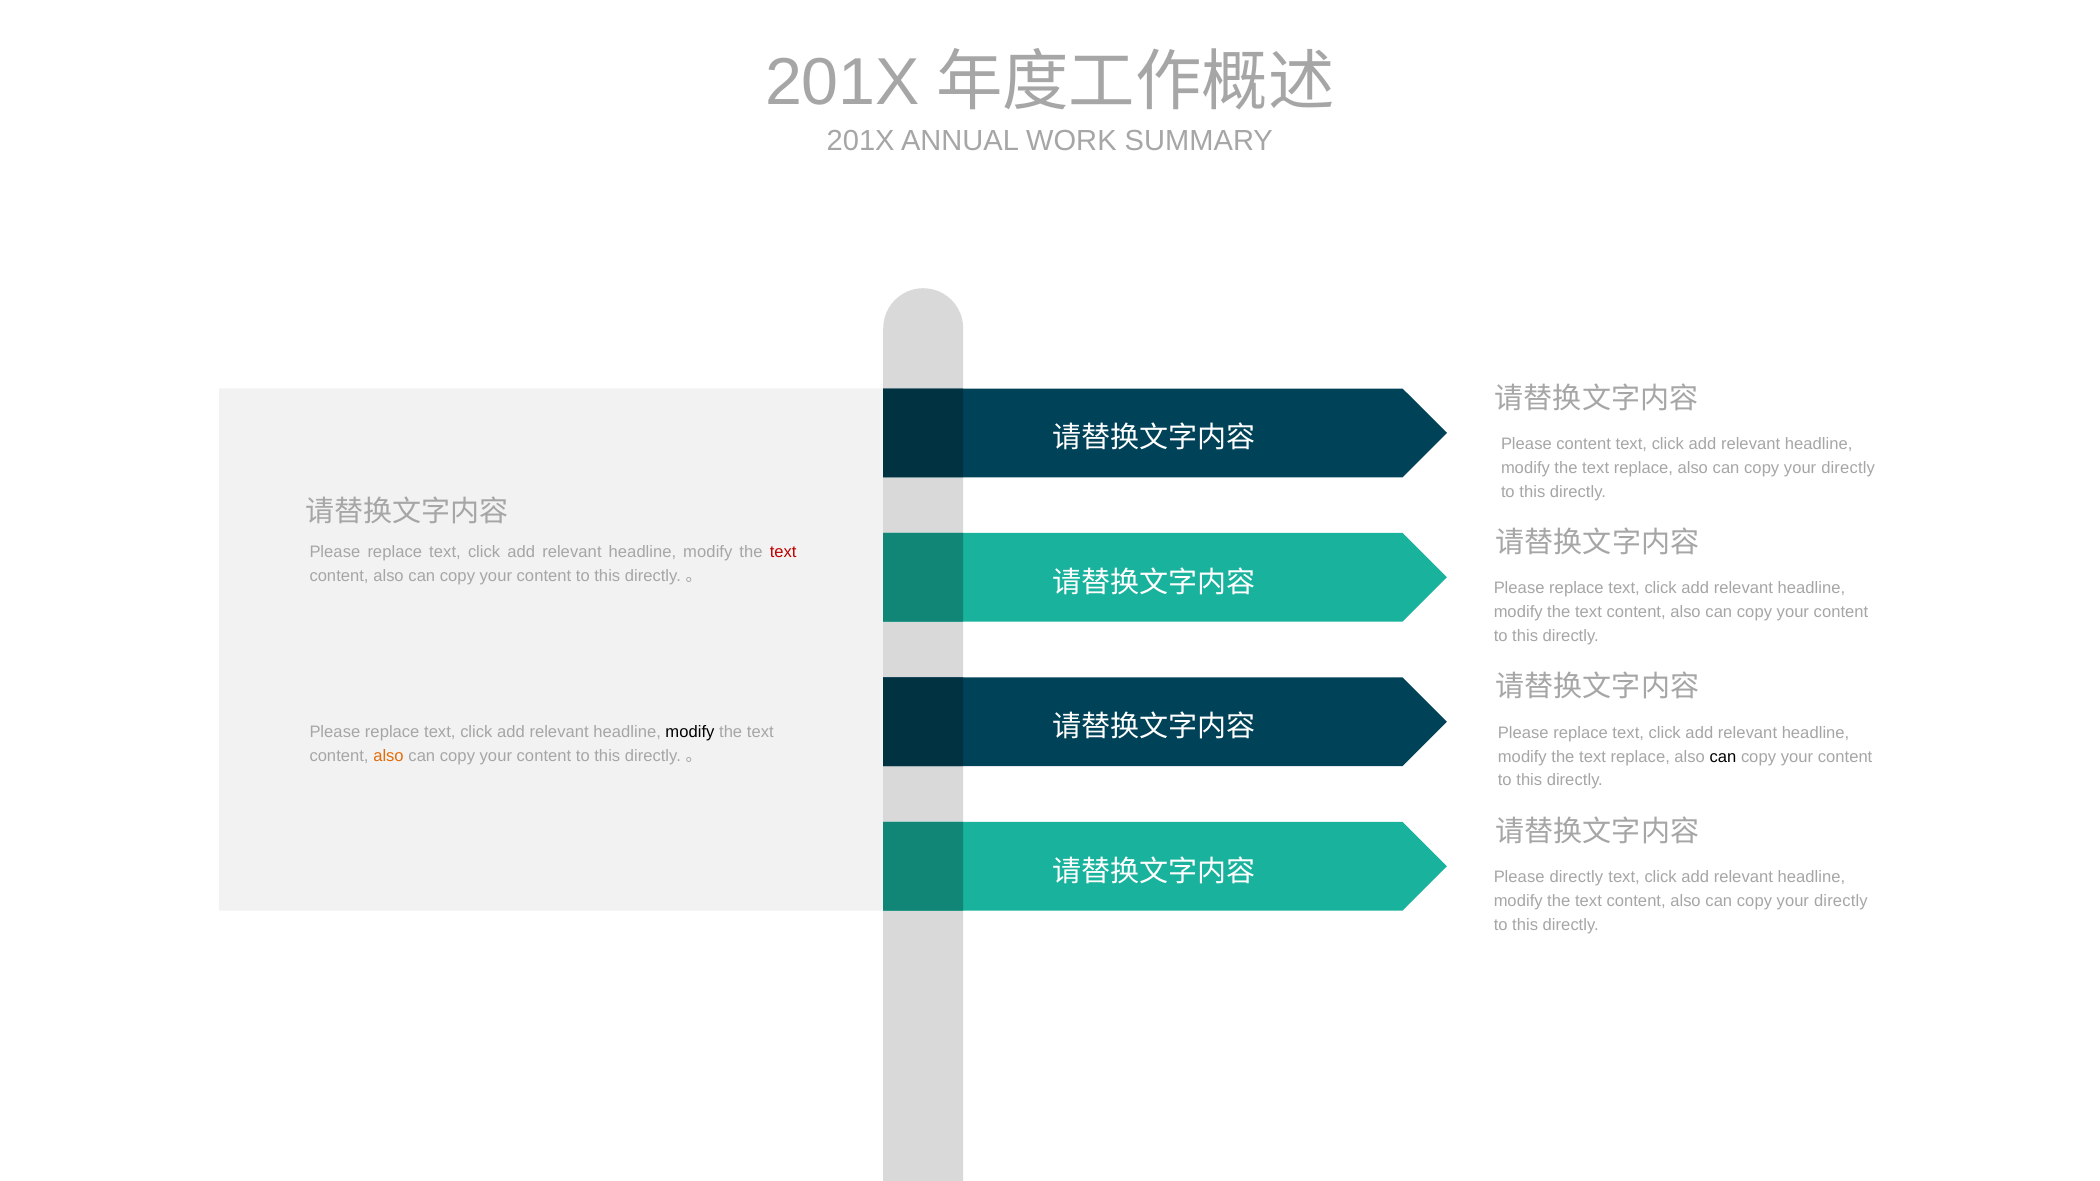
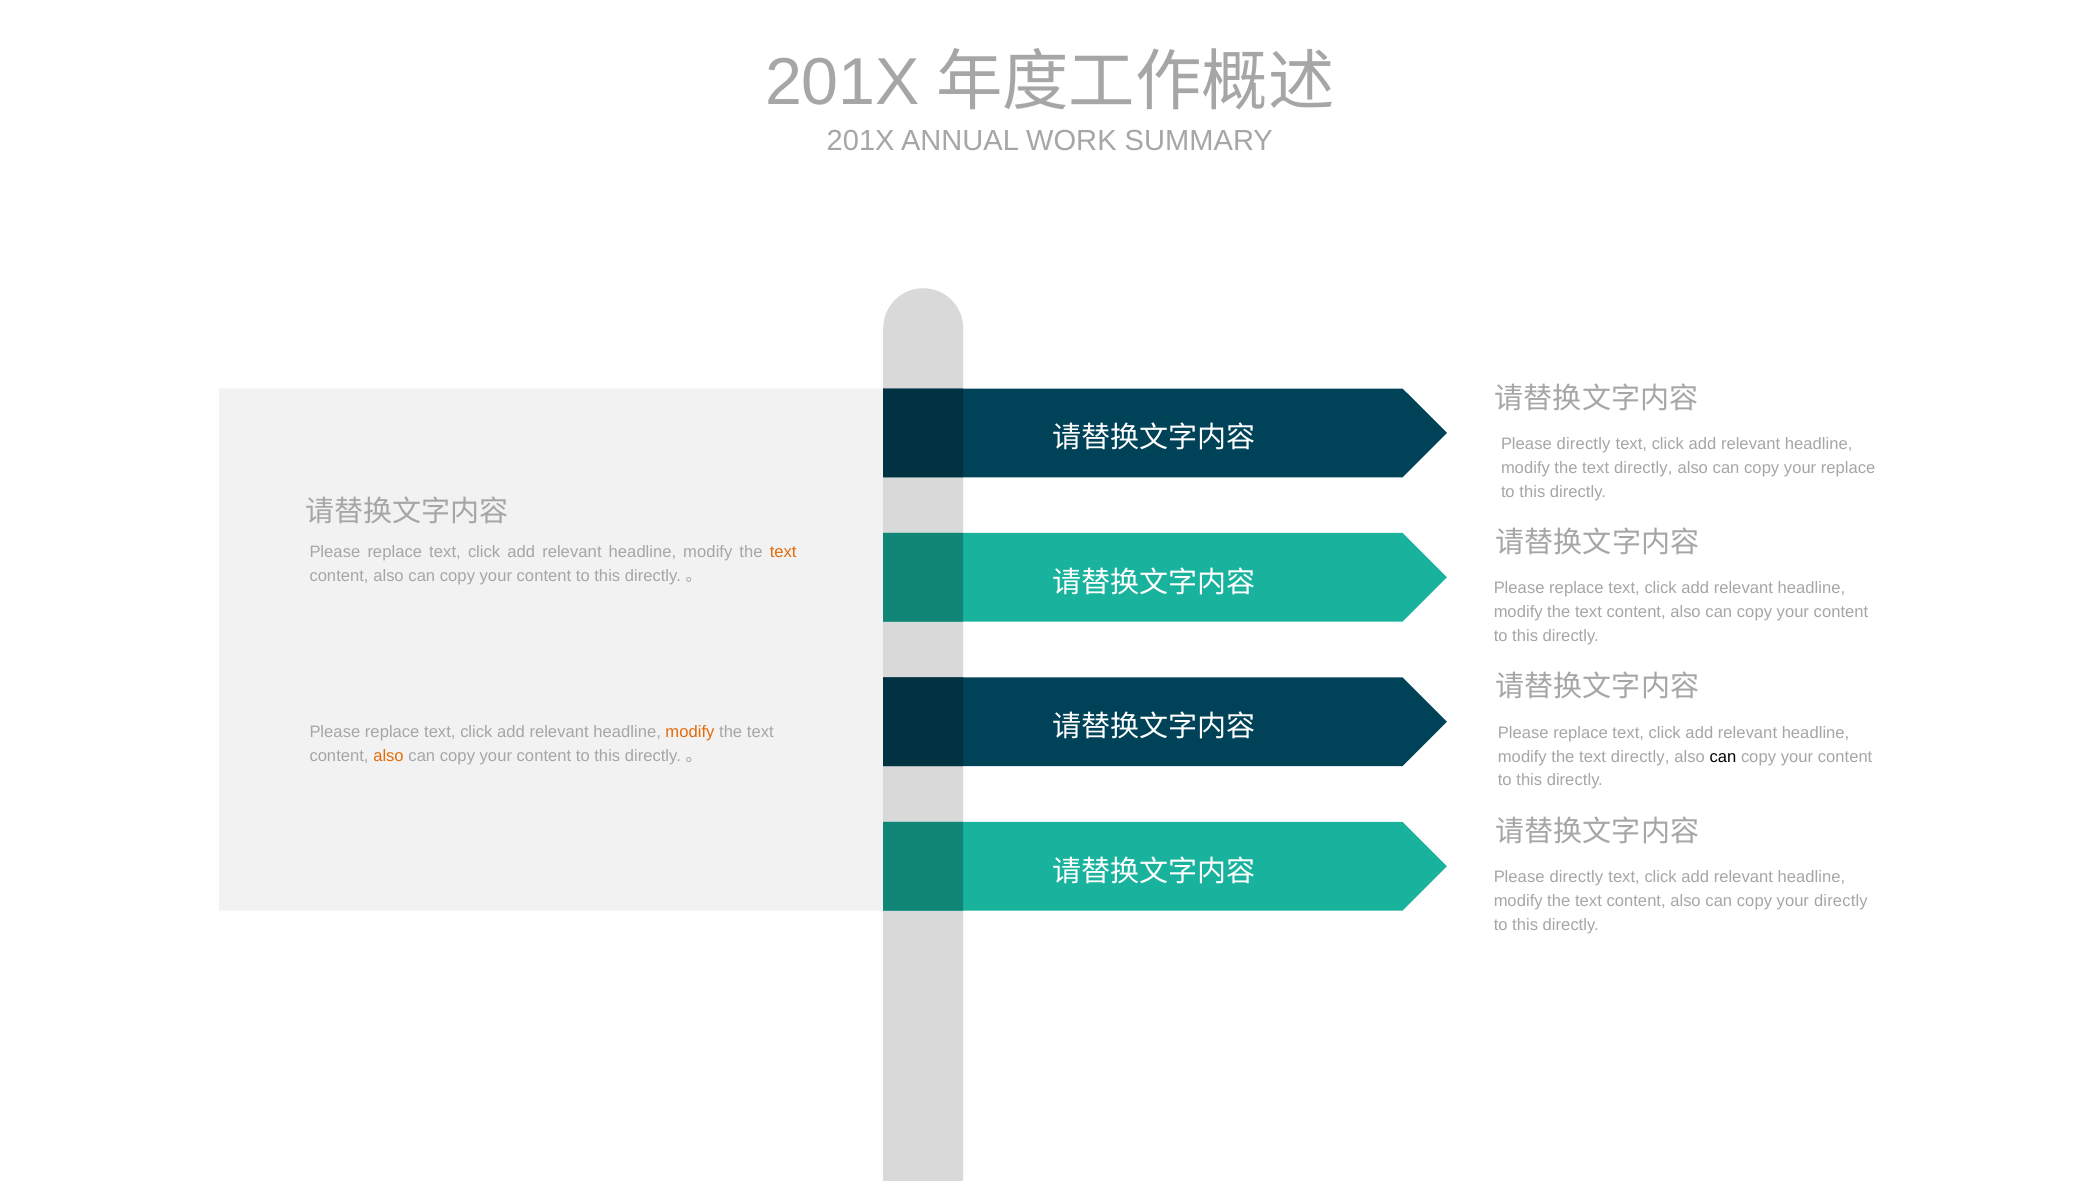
content at (1584, 444): content -> directly
replace at (1643, 468): replace -> directly
directly at (1848, 468): directly -> replace
text at (783, 552) colour: red -> orange
modify at (690, 732) colour: black -> orange
replace at (1640, 757): replace -> directly
